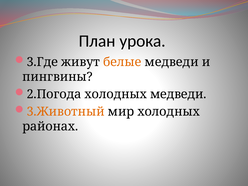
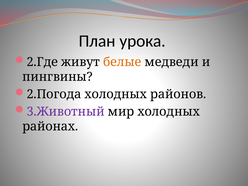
3.Где: 3.Где -> 2.Где
холодных медведи: медведи -> районов
3.Животный colour: orange -> purple
